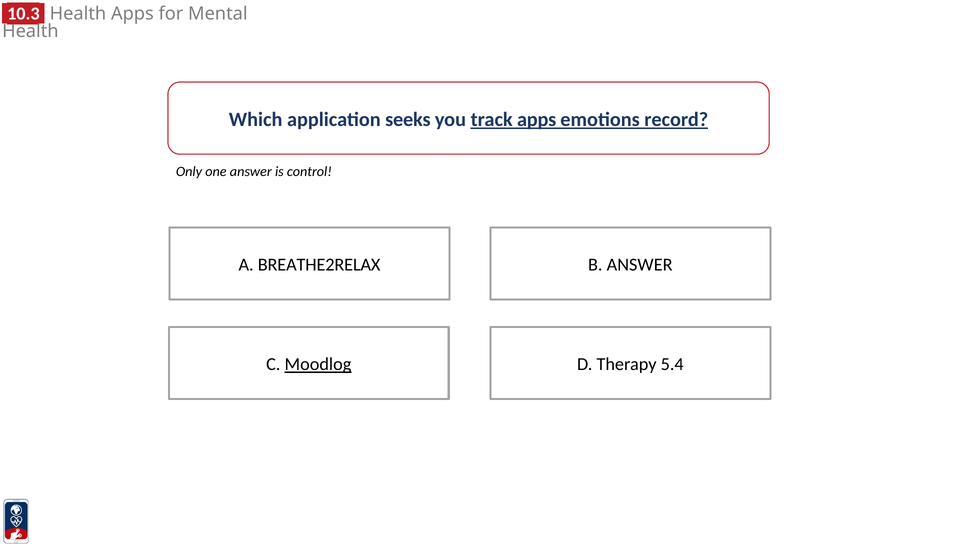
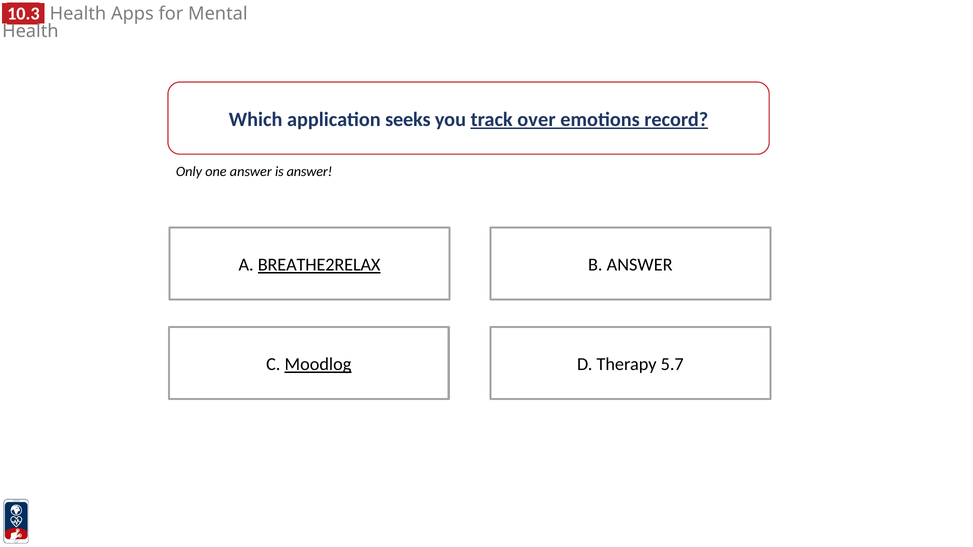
track apps: apps -> over
is control: control -> answer
BREATHE2RELAX underline: none -> present
5.4: 5.4 -> 5.7
